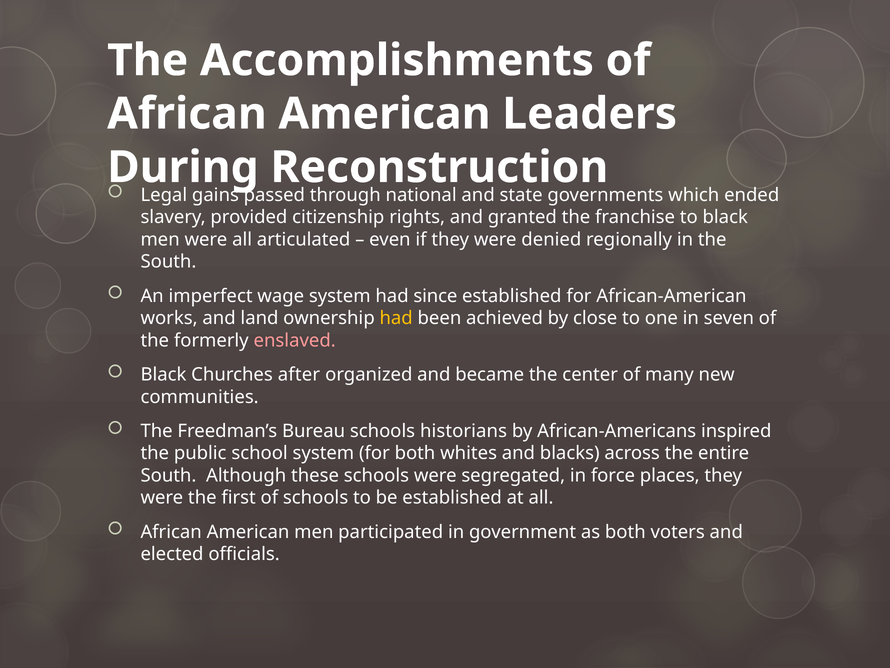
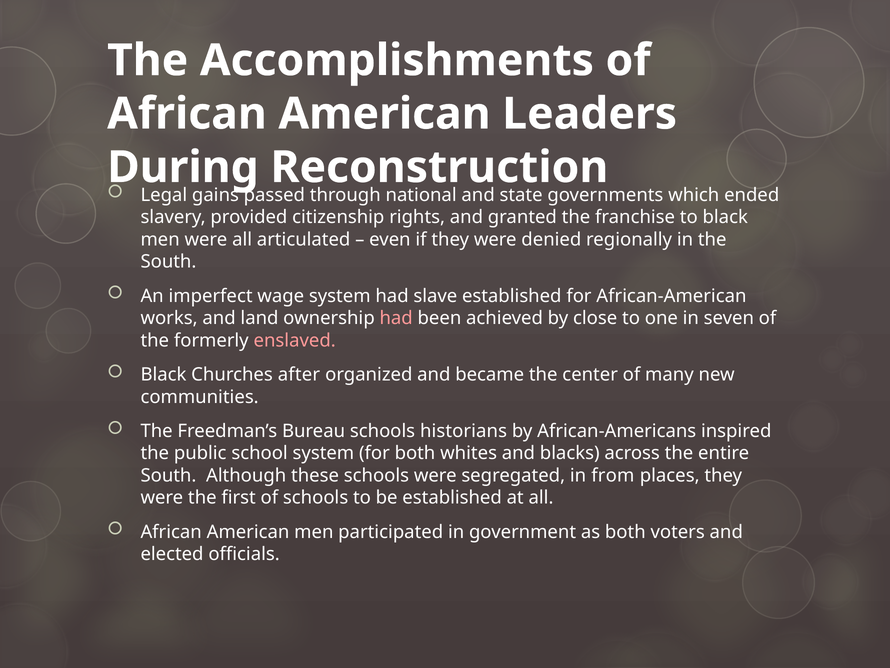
since: since -> slave
had at (396, 318) colour: yellow -> pink
force: force -> from
